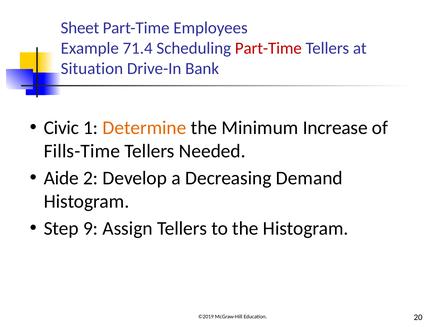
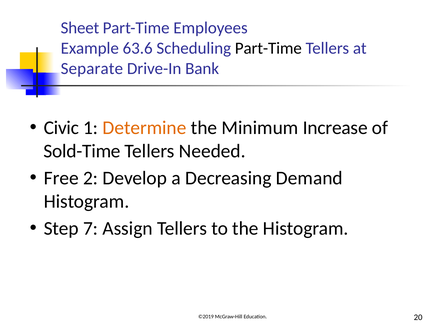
71.4: 71.4 -> 63.6
Part-Time at (268, 48) colour: red -> black
Situation: Situation -> Separate
Fills-Time: Fills-Time -> Sold-Time
Aide: Aide -> Free
9: 9 -> 7
